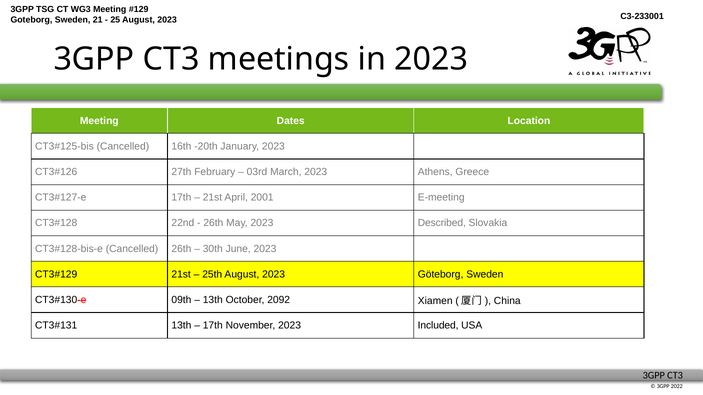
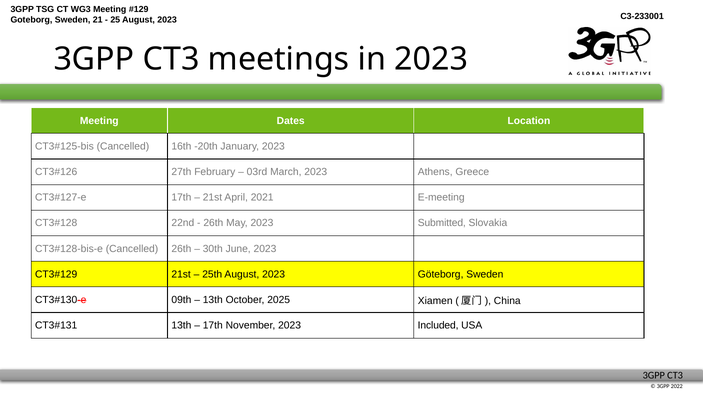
2001: 2001 -> 2021
Described: Described -> Submitted
2092: 2092 -> 2025
